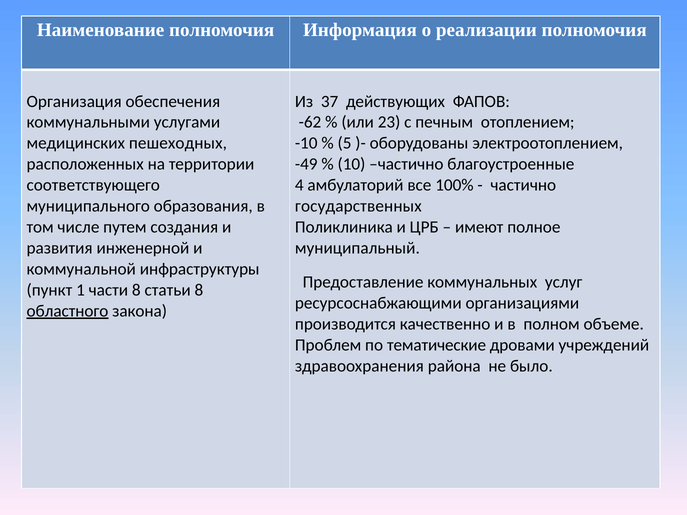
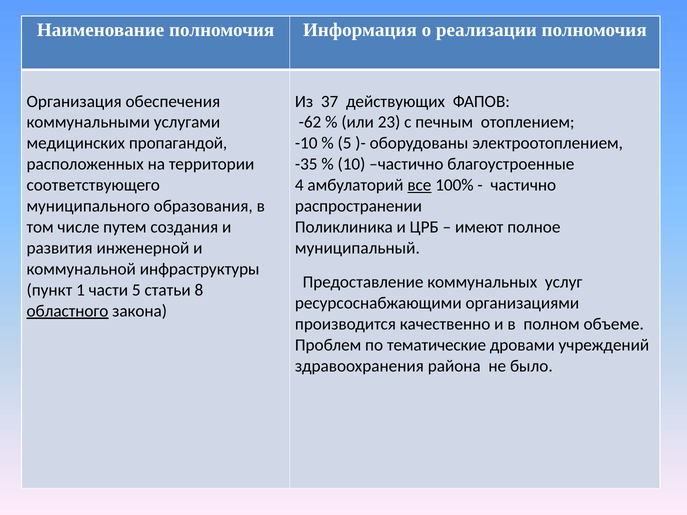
пешеходных: пешеходных -> пропагандой
-49: -49 -> -35
все underline: none -> present
государственных: государственных -> распространении
части 8: 8 -> 5
